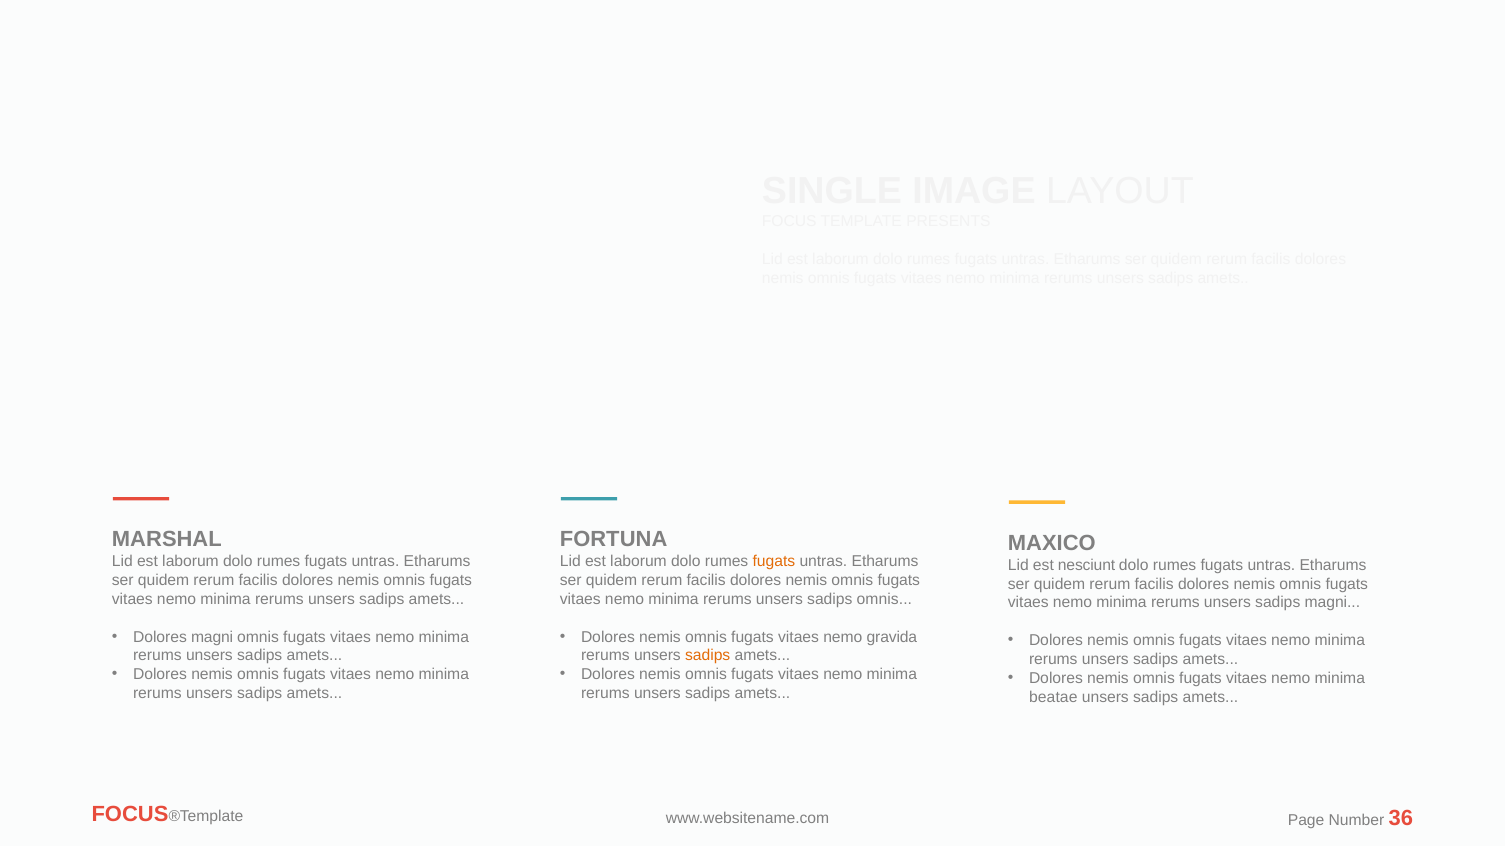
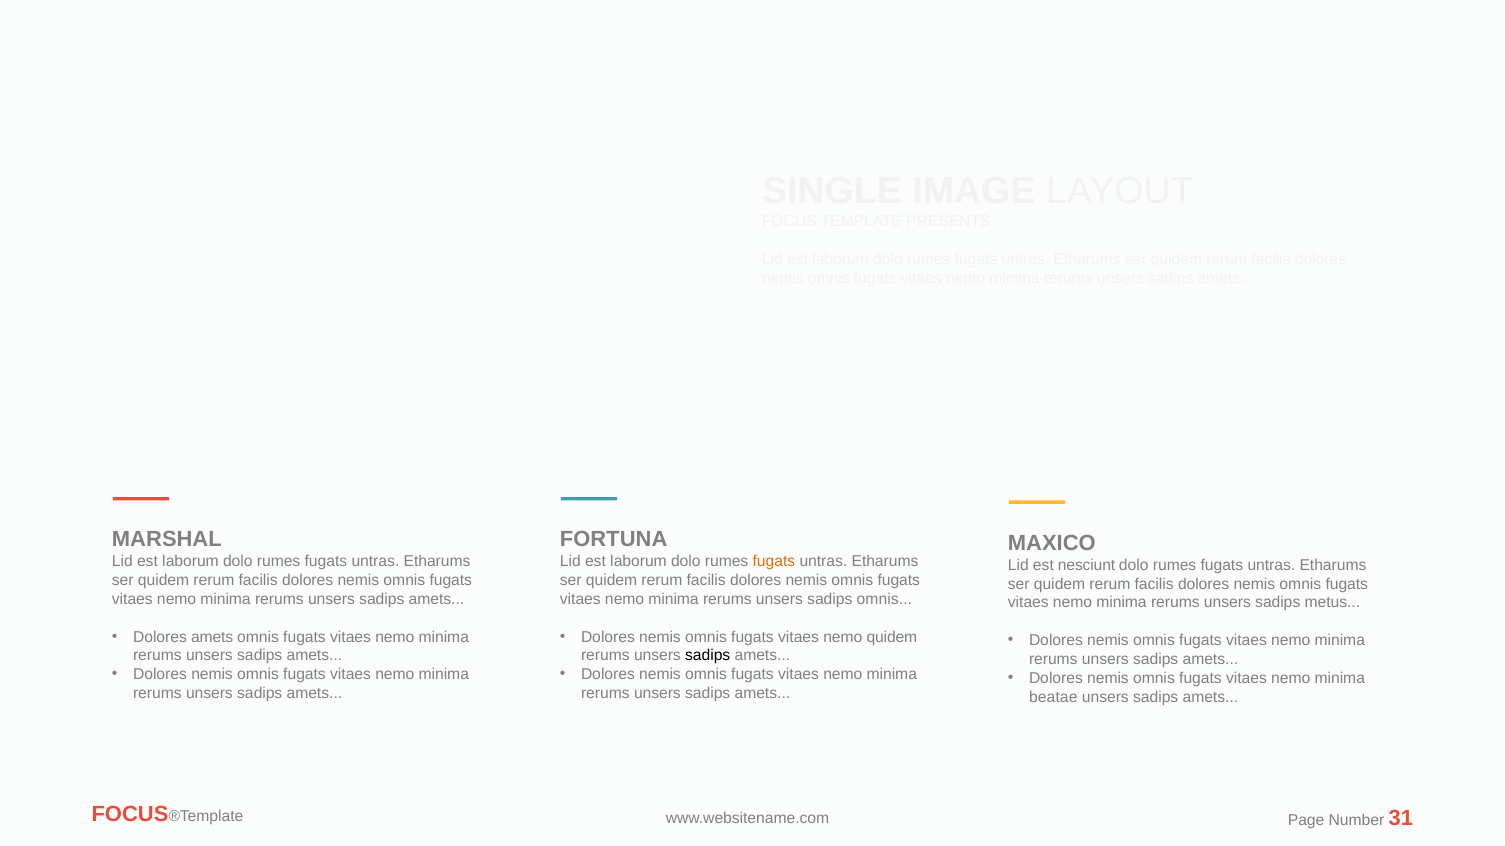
sadips magni: magni -> metus
Dolores magni: magni -> amets
nemo gravida: gravida -> quidem
sadips at (708, 656) colour: orange -> black
36: 36 -> 31
